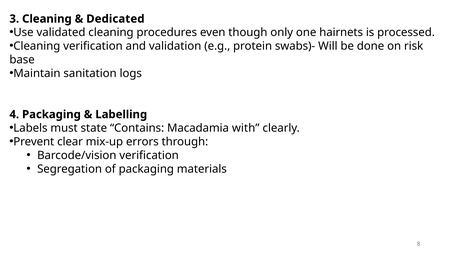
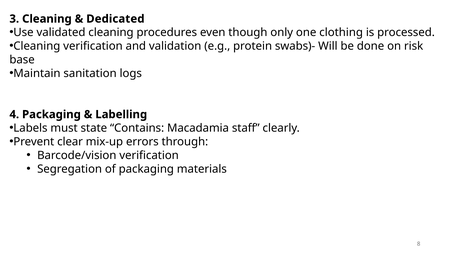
hairnets: hairnets -> clothing
with: with -> staff
